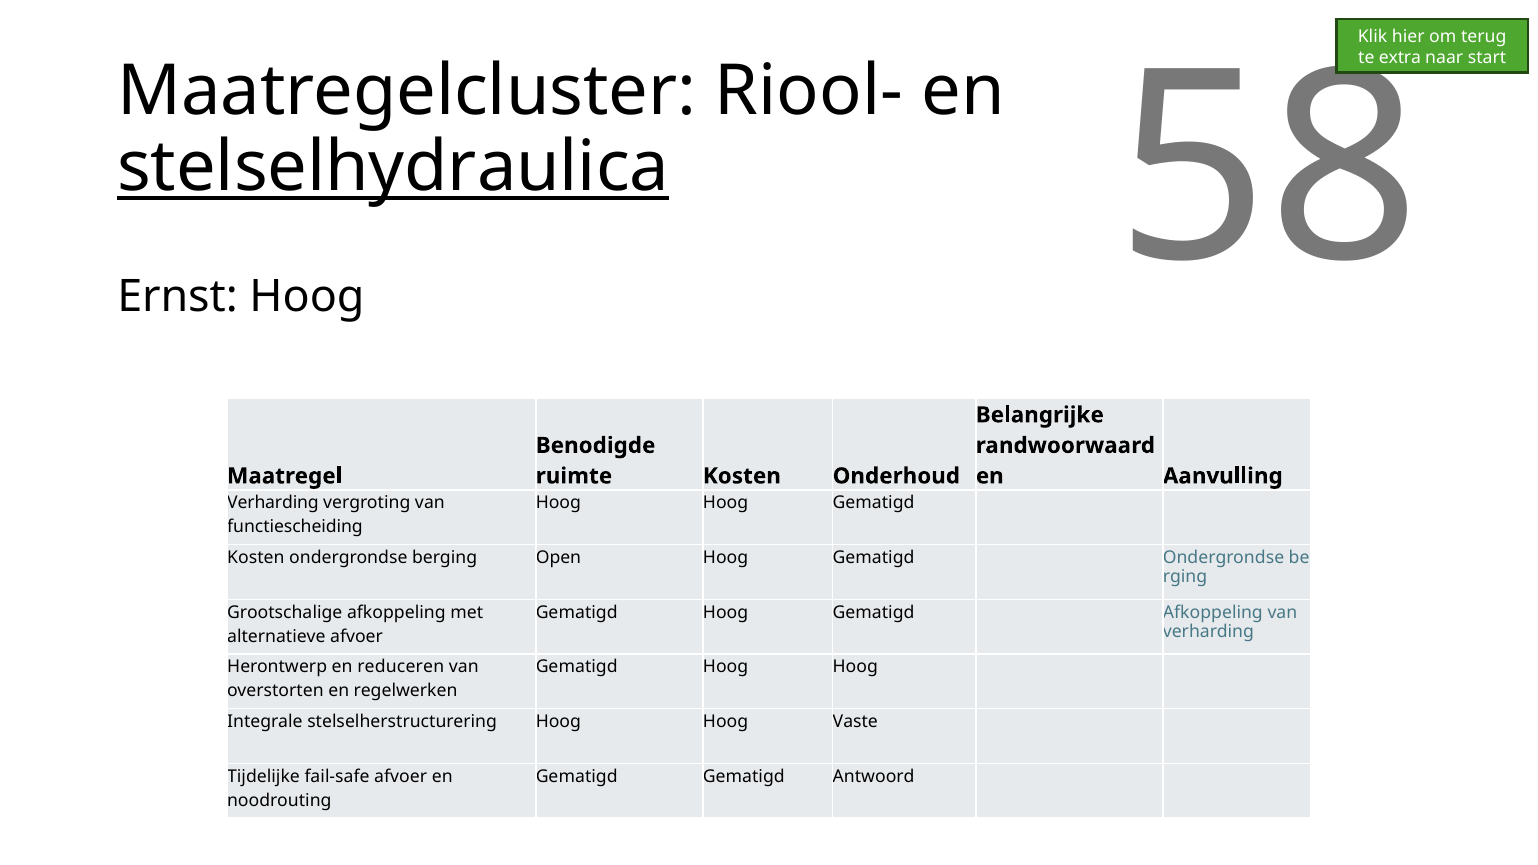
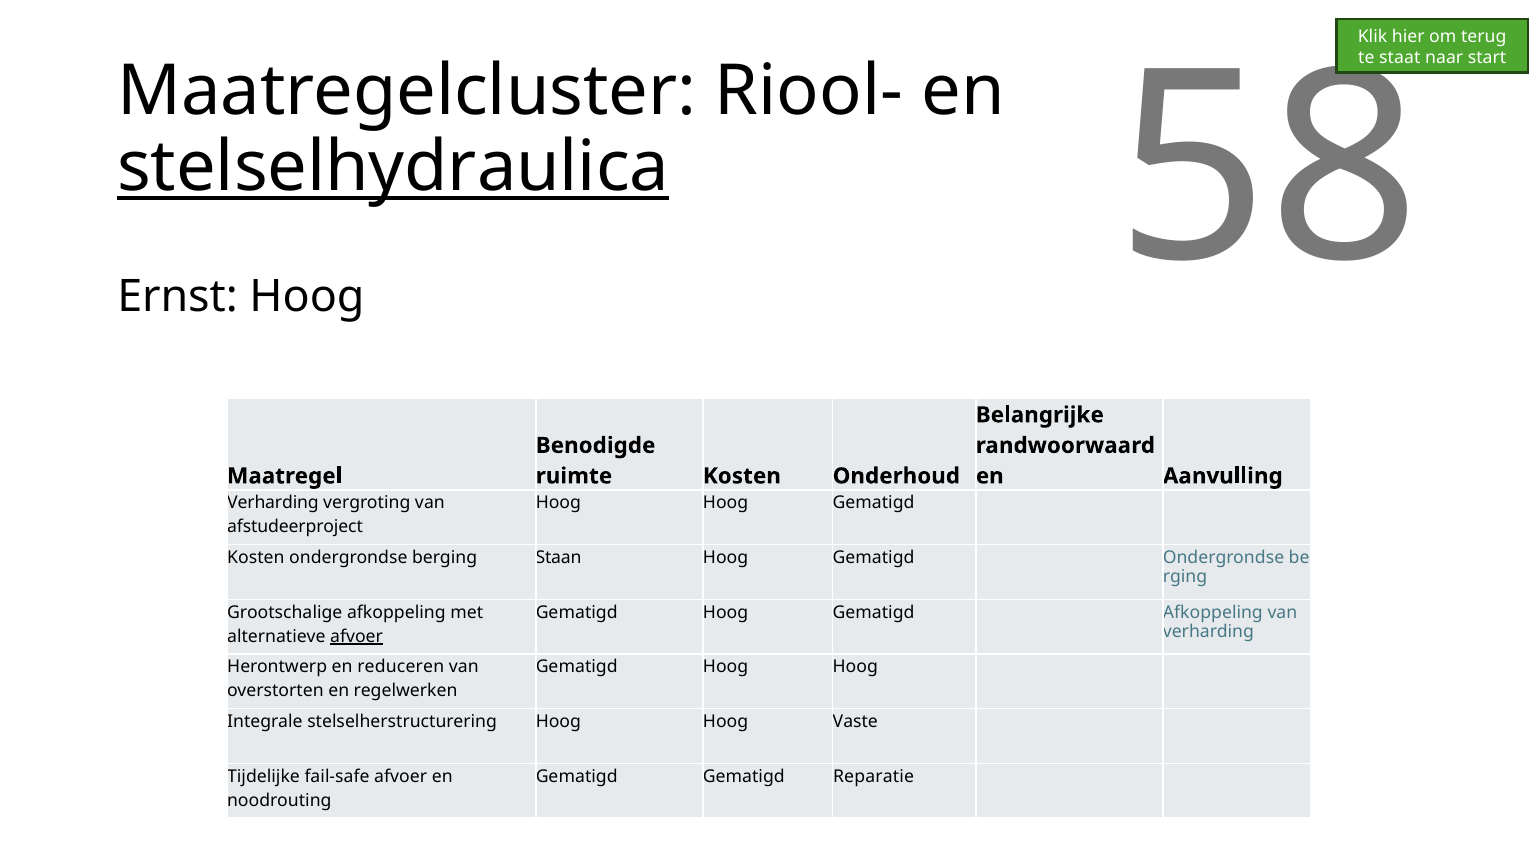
extra: extra -> staat
functiescheiding: functiescheiding -> afstudeerproject
Open: Open -> Staan
afvoer at (357, 637) underline: none -> present
Antwoord: Antwoord -> Reparatie
